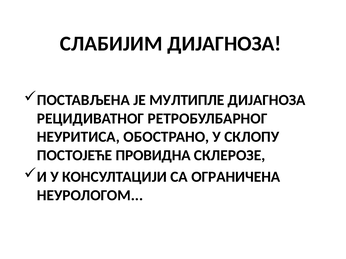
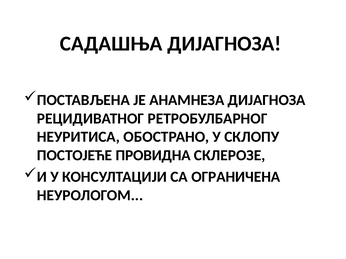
СЛАБИЈИМ: СЛАБИЈИМ -> САДАШЊА
МУЛТИПЛЕ: МУЛТИПЛЕ -> АНАМНЕЗА
